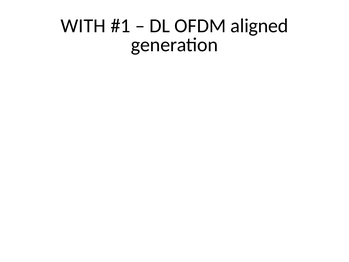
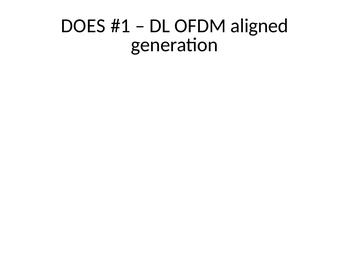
WITH: WITH -> DOES
